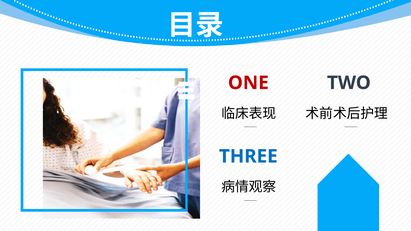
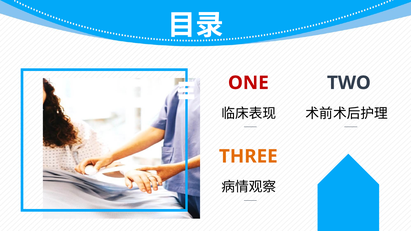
THREE colour: blue -> orange
